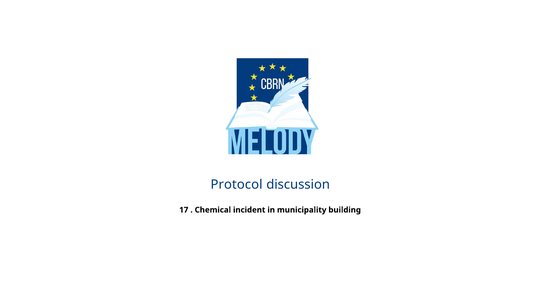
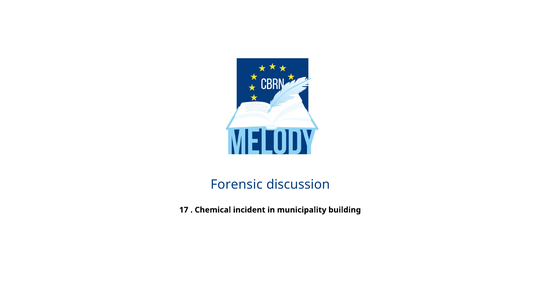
Protocol: Protocol -> Forensic
